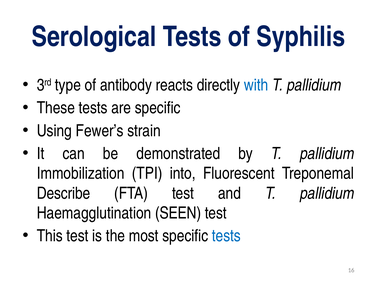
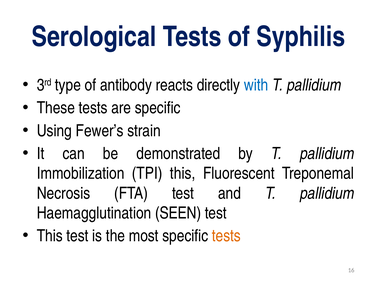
TPI into: into -> this
Describe: Describe -> Necrosis
tests at (226, 236) colour: blue -> orange
